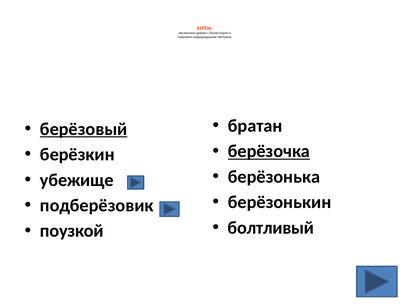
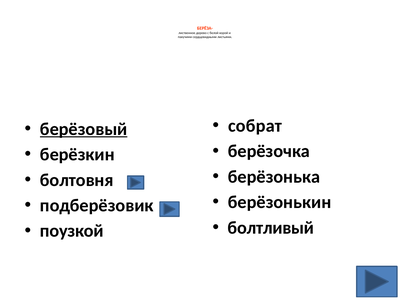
братан: братан -> собрат
берёзочка underline: present -> none
убежище: убежище -> болтовня
